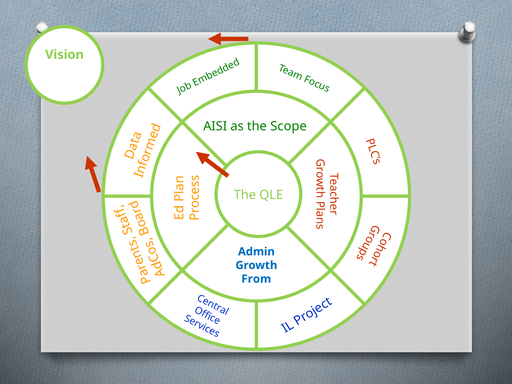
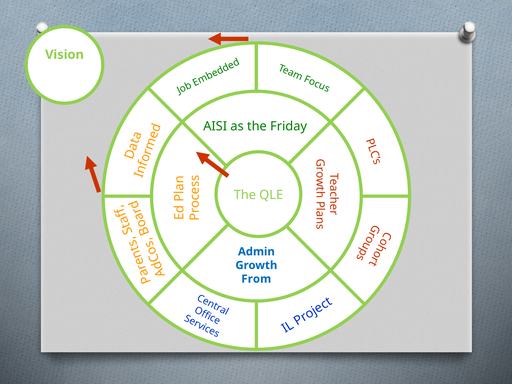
Scope: Scope -> Friday
